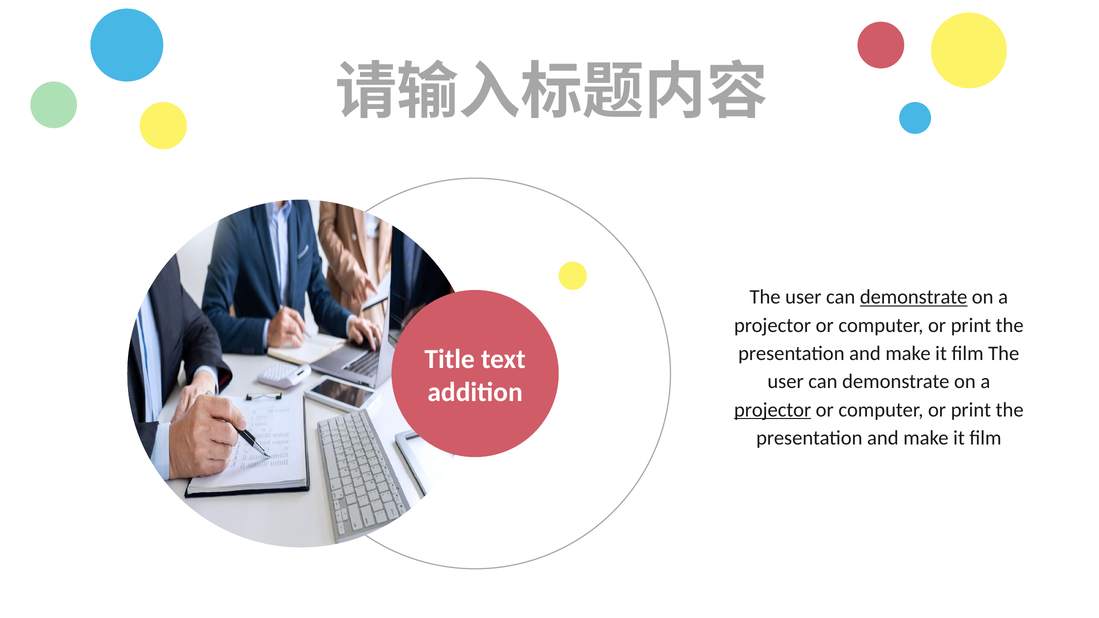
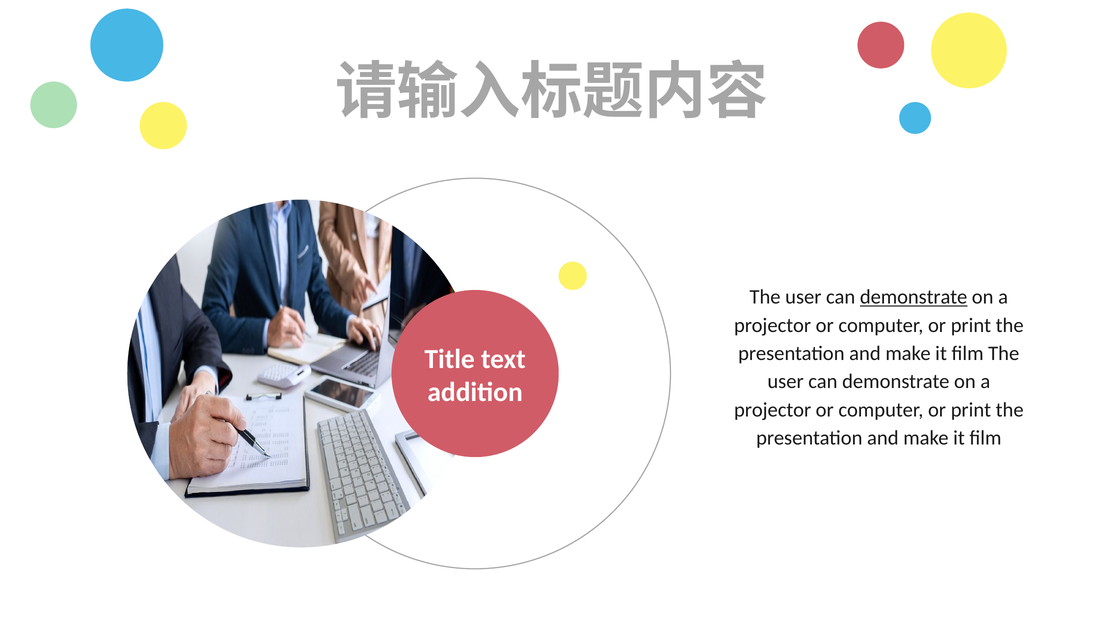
projector at (773, 410) underline: present -> none
